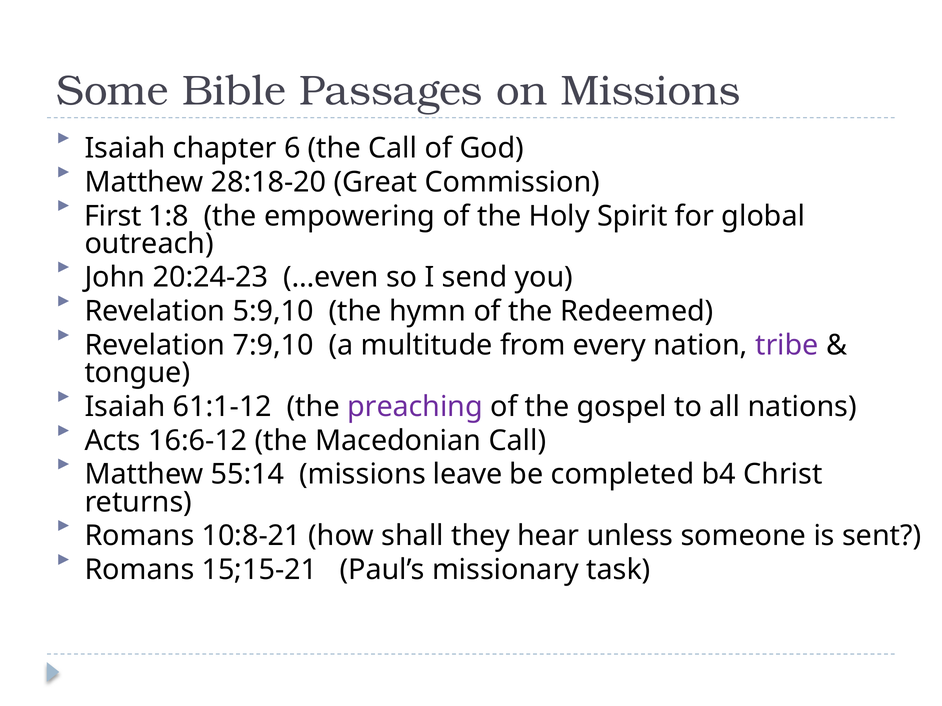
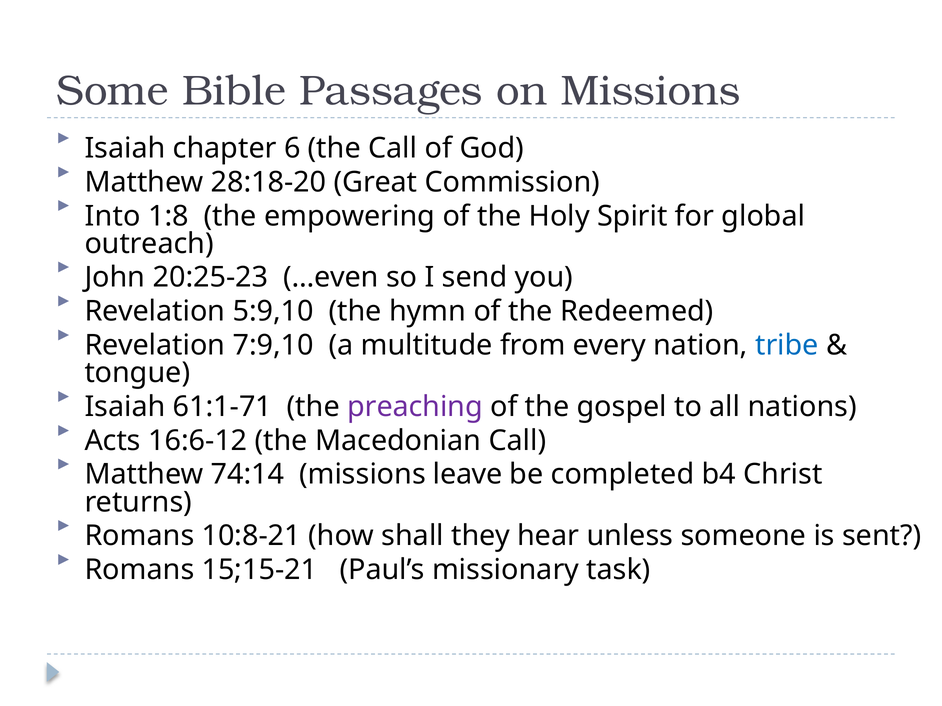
First: First -> Into
20:24-23: 20:24-23 -> 20:25-23
tribe colour: purple -> blue
61:1-12: 61:1-12 -> 61:1-71
55:14: 55:14 -> 74:14
